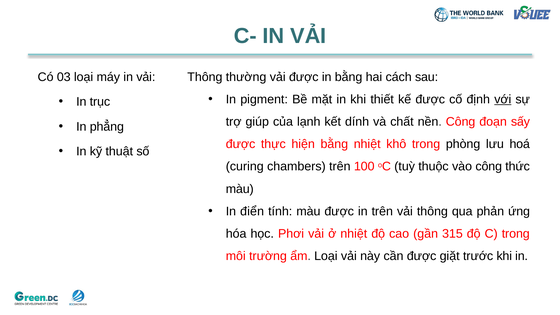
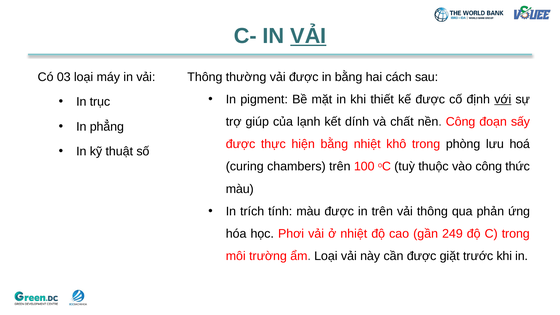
VẢI at (308, 36) underline: none -> present
điển: điển -> trích
315: 315 -> 249
